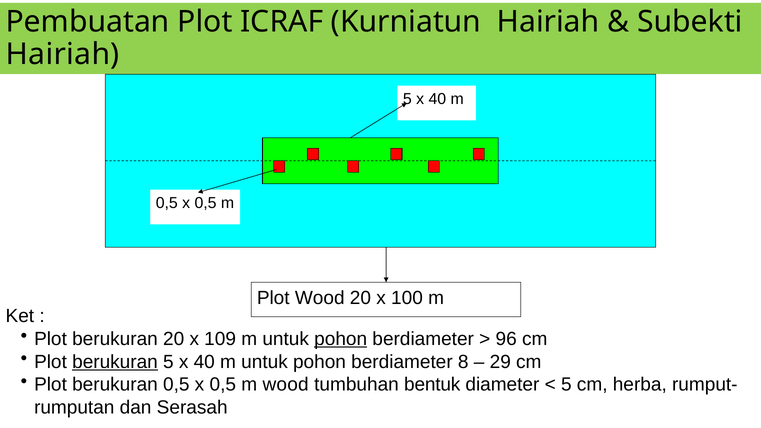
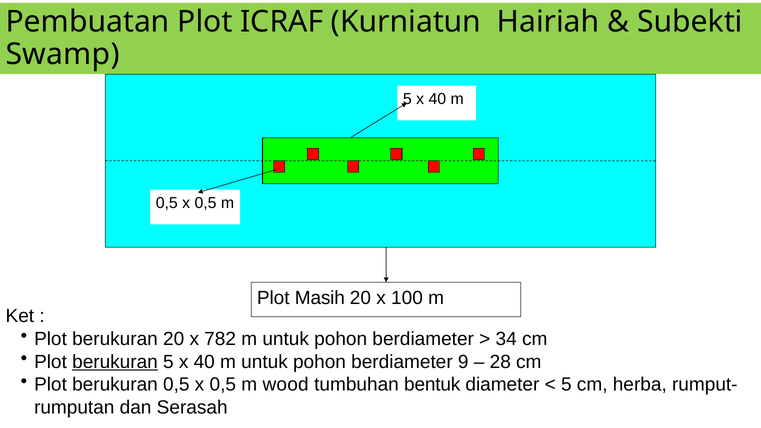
Hairiah at (63, 55): Hairiah -> Swamp
Plot Wood: Wood -> Masih
109: 109 -> 782
pohon at (341, 339) underline: present -> none
96: 96 -> 34
8: 8 -> 9
29: 29 -> 28
